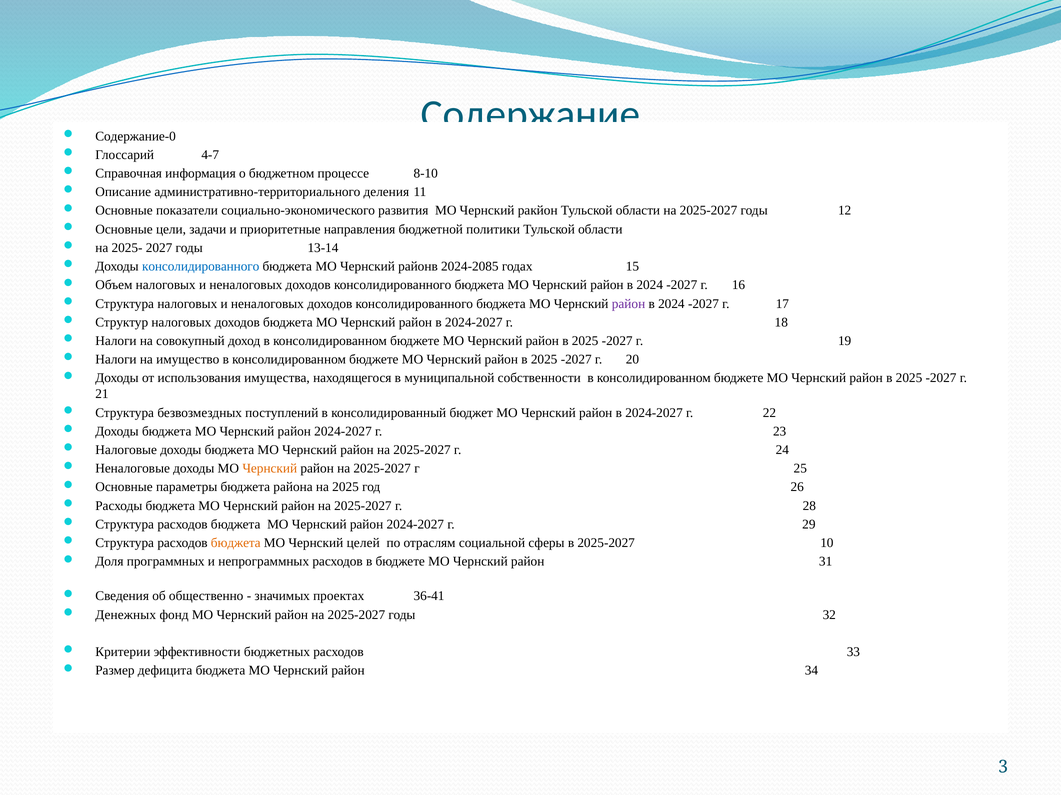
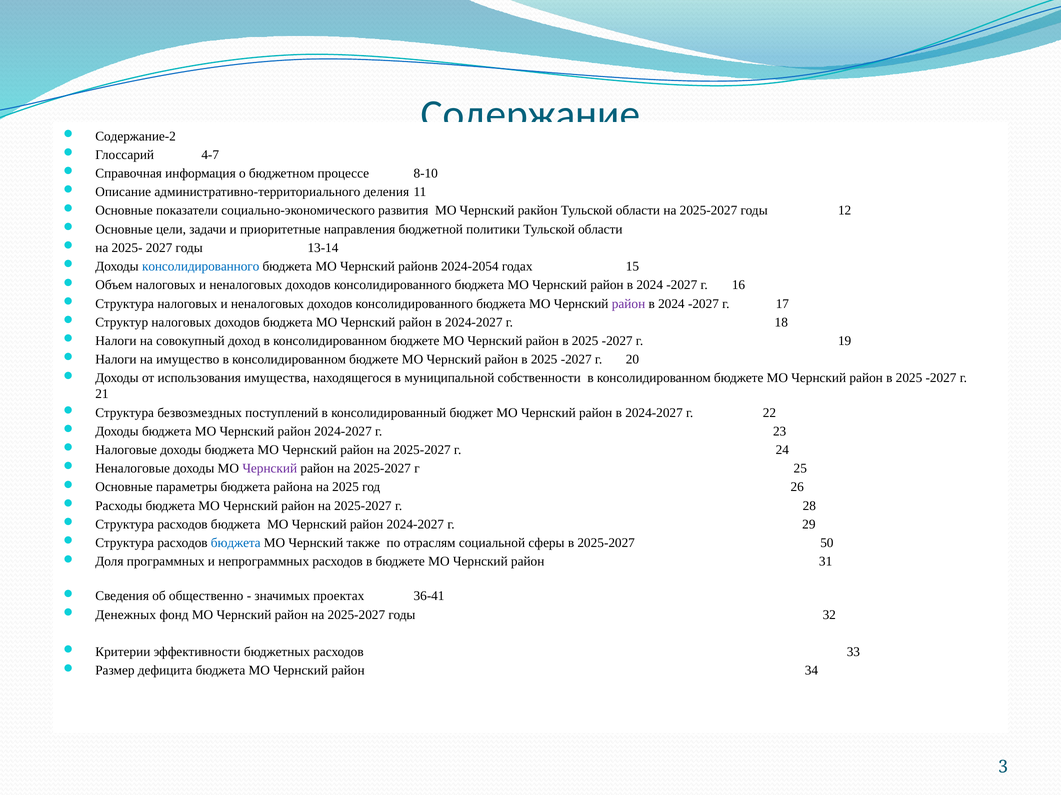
Содержание-0: Содержание-0 -> Содержание-2
2024-2085: 2024-2085 -> 2024-2054
Чернский at (270, 469) colour: orange -> purple
бюджета at (236, 543) colour: orange -> blue
целей: целей -> также
10: 10 -> 50
